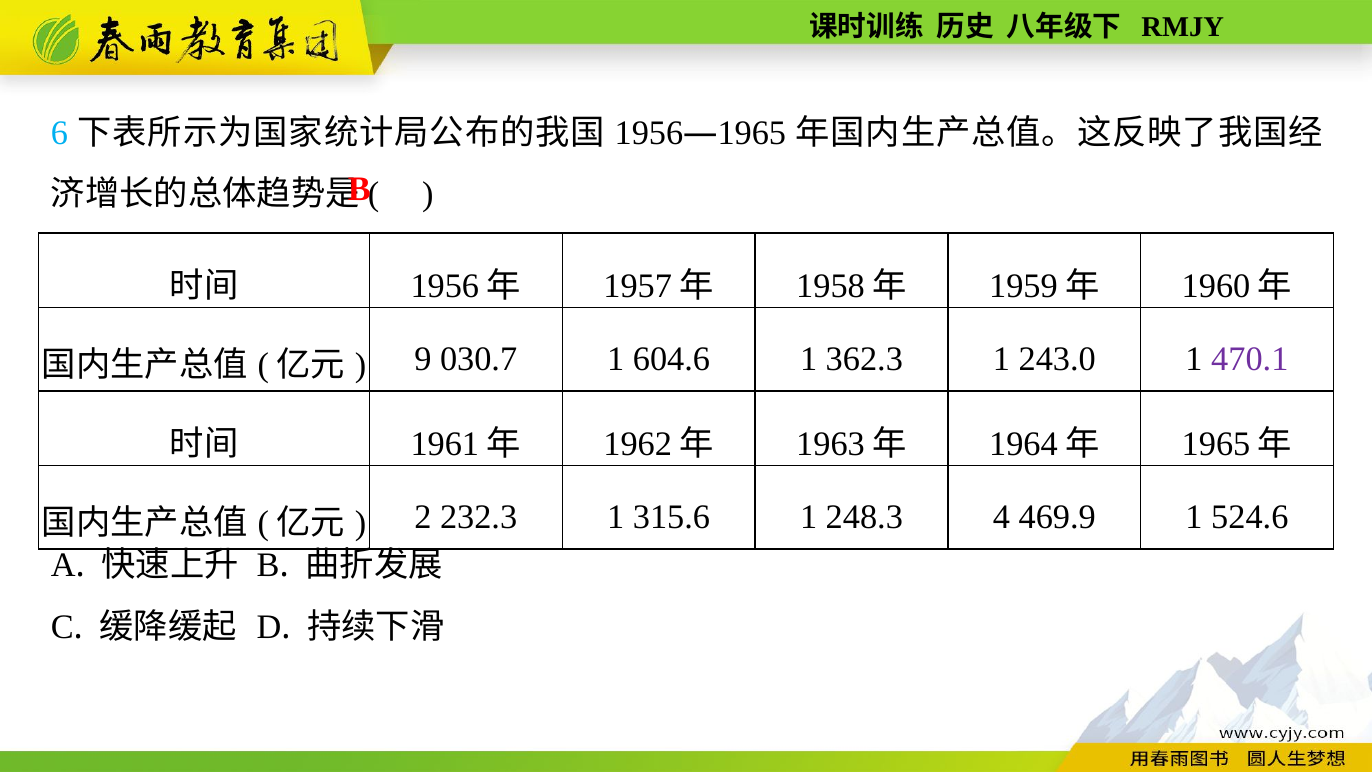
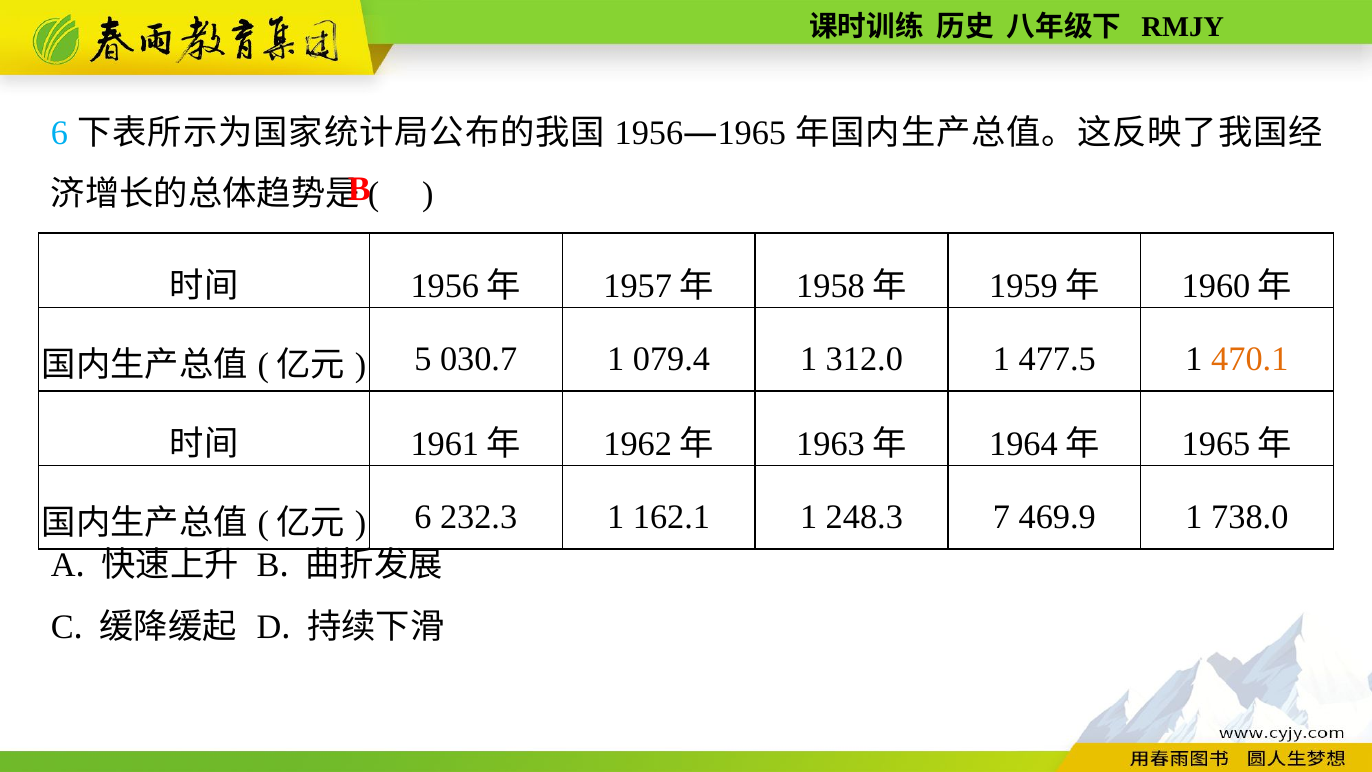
9: 9 -> 5
604.6: 604.6 -> 079.4
362.3: 362.3 -> 312.0
243.0: 243.0 -> 477.5
470.1 colour: purple -> orange
2 at (423, 517): 2 -> 6
315.6: 315.6 -> 162.1
4: 4 -> 7
524.6: 524.6 -> 738.0
